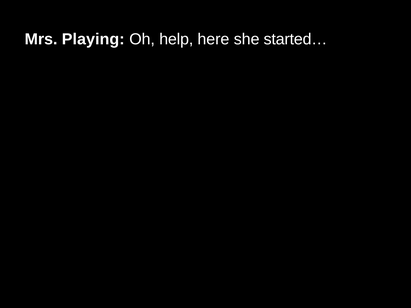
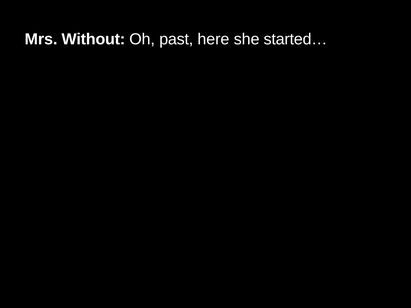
Playing: Playing -> Without
help: help -> past
